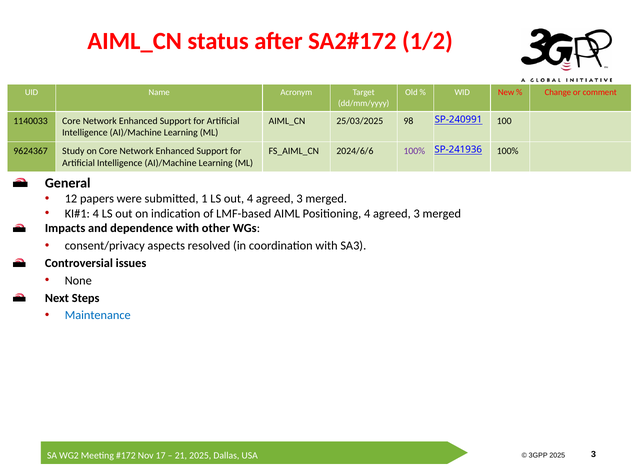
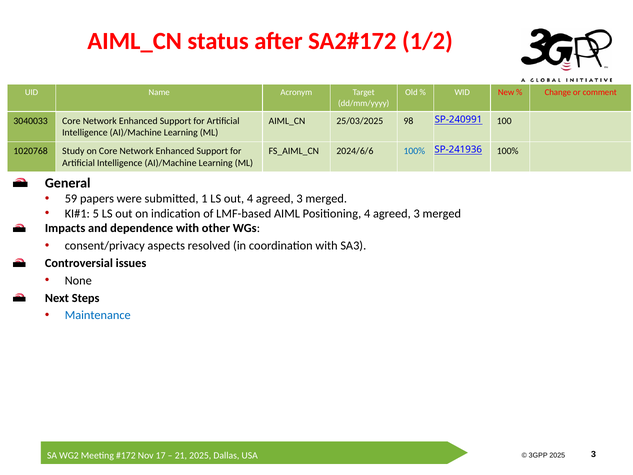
1140033: 1140033 -> 3040033
9624367: 9624367 -> 1020768
100% at (414, 151) colour: purple -> blue
12: 12 -> 59
4 at (96, 213): 4 -> 5
